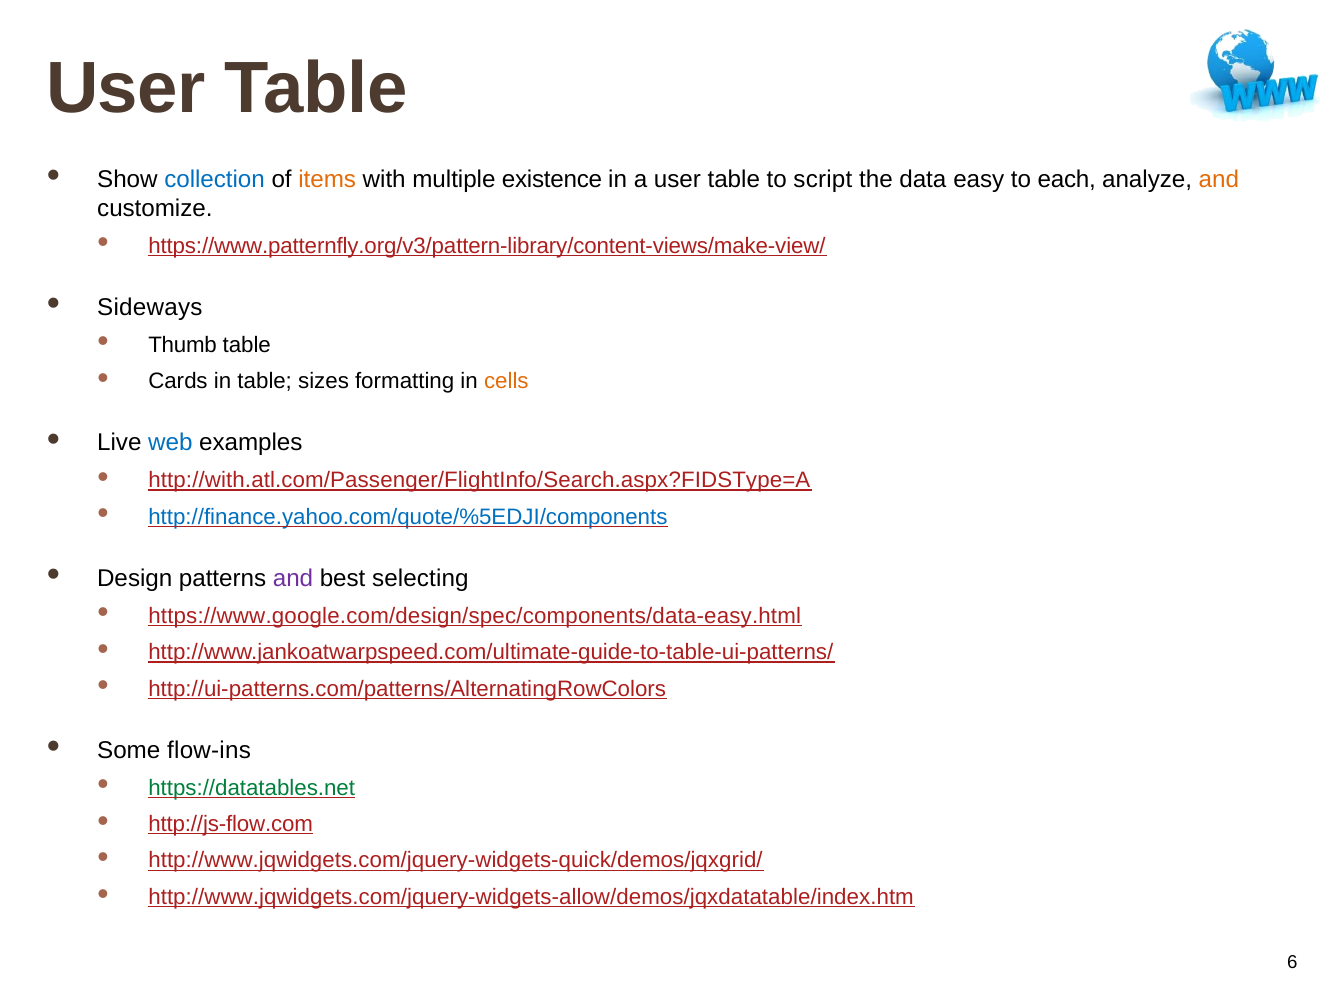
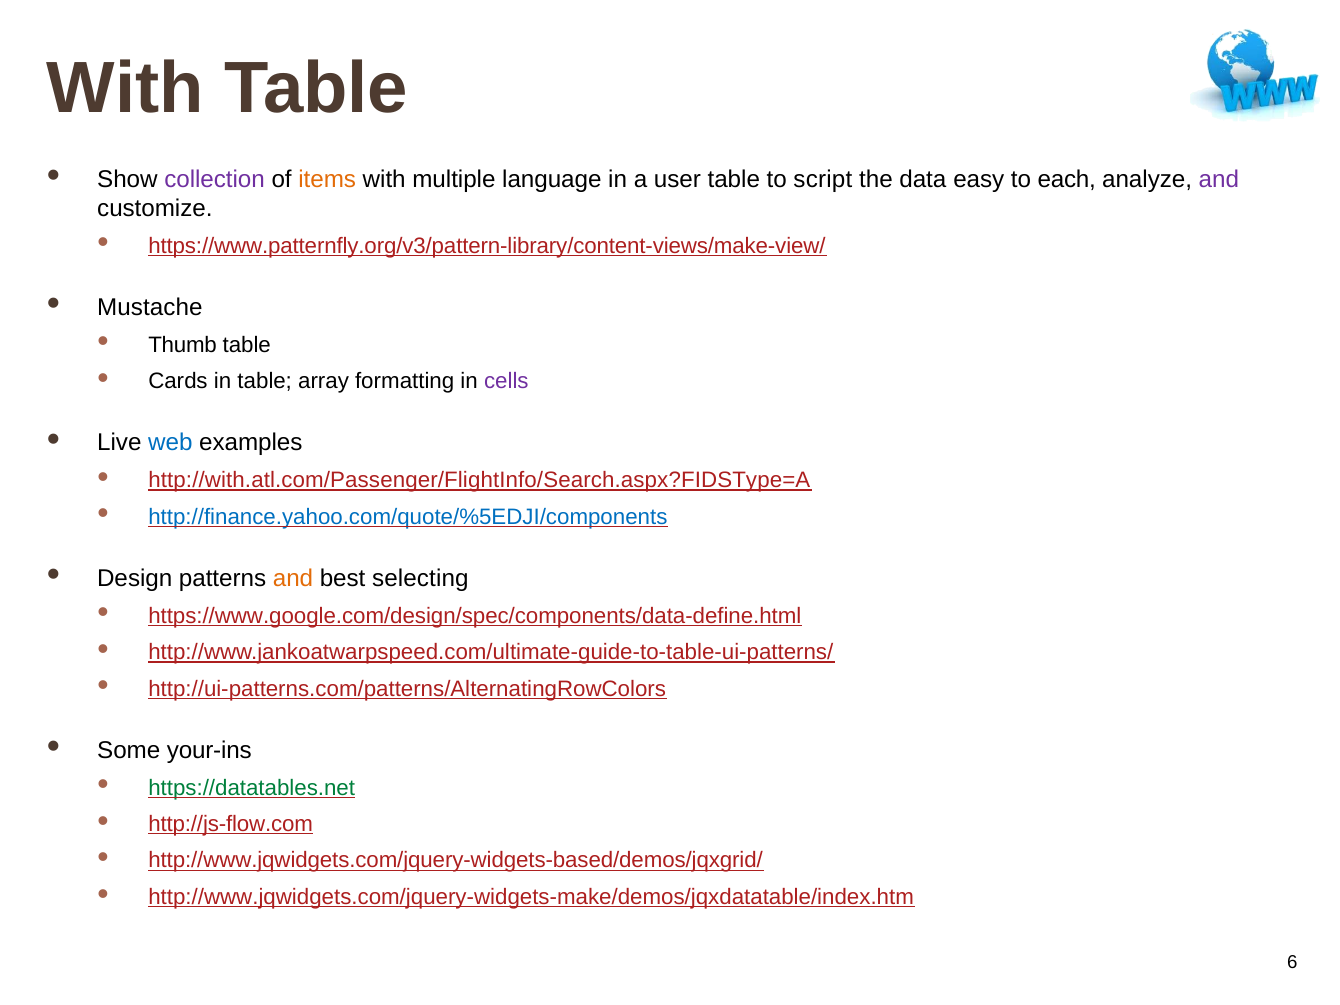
User at (126, 89): User -> With
collection colour: blue -> purple
existence: existence -> language
and at (1219, 179) colour: orange -> purple
Sideways: Sideways -> Mustache
sizes: sizes -> array
cells colour: orange -> purple
and at (293, 578) colour: purple -> orange
https://www.google.com/design/spec/components/data-easy.html: https://www.google.com/design/spec/components/data-easy.html -> https://www.google.com/design/spec/components/data-define.html
flow-ins: flow-ins -> your-ins
http://www.jqwidgets.com/jquery-widgets-quick/demos/jqxgrid/: http://www.jqwidgets.com/jquery-widgets-quick/demos/jqxgrid/ -> http://www.jqwidgets.com/jquery-widgets-based/demos/jqxgrid/
http://www.jqwidgets.com/jquery-widgets-allow/demos/jqxdatatable/index.htm: http://www.jqwidgets.com/jquery-widgets-allow/demos/jqxdatatable/index.htm -> http://www.jqwidgets.com/jquery-widgets-make/demos/jqxdatatable/index.htm
